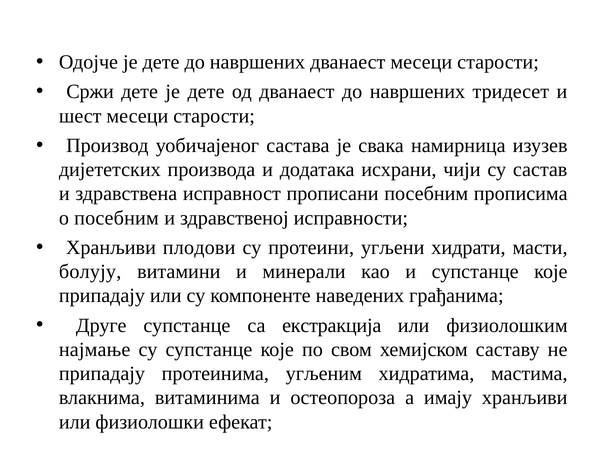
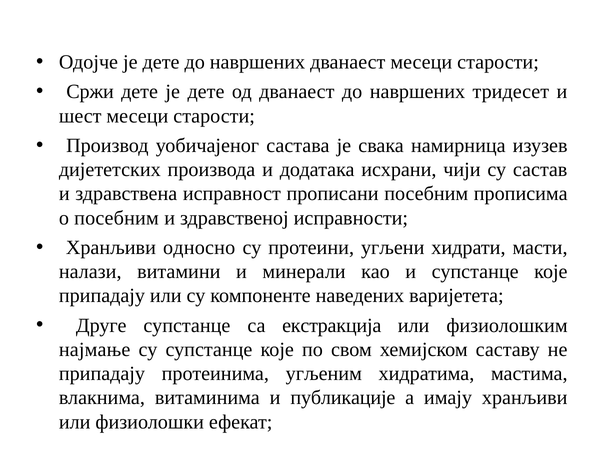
плодови: плодови -> односно
болују: болују -> налази
грађанима: грађанима -> варијетета
остеопороза: остеопороза -> публикације
